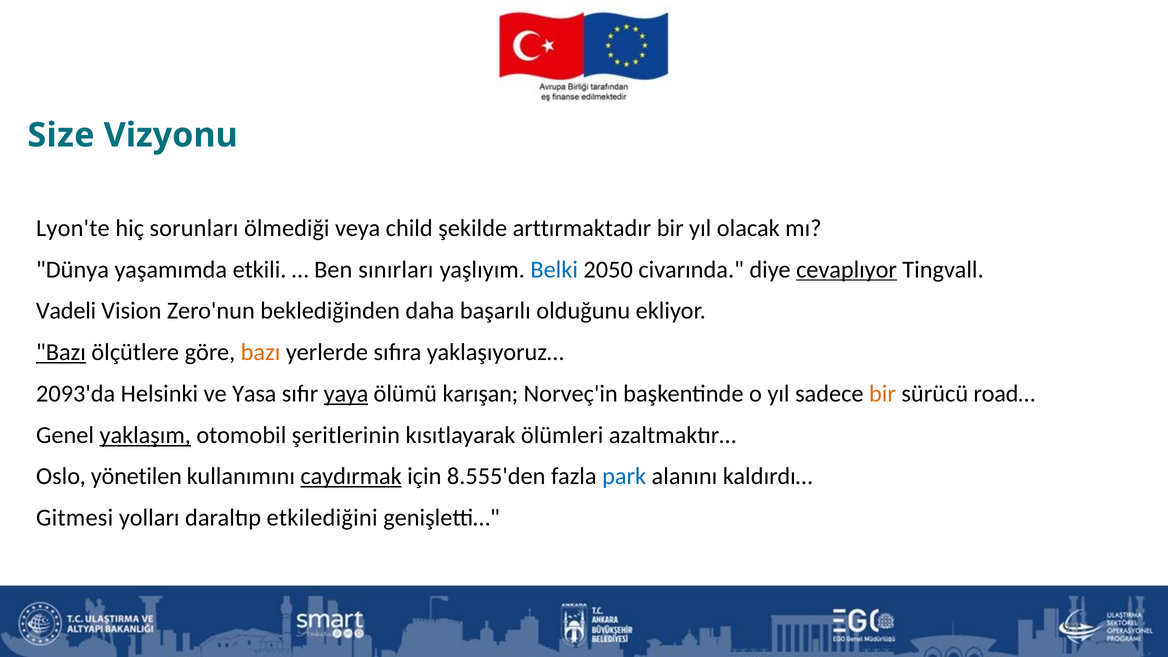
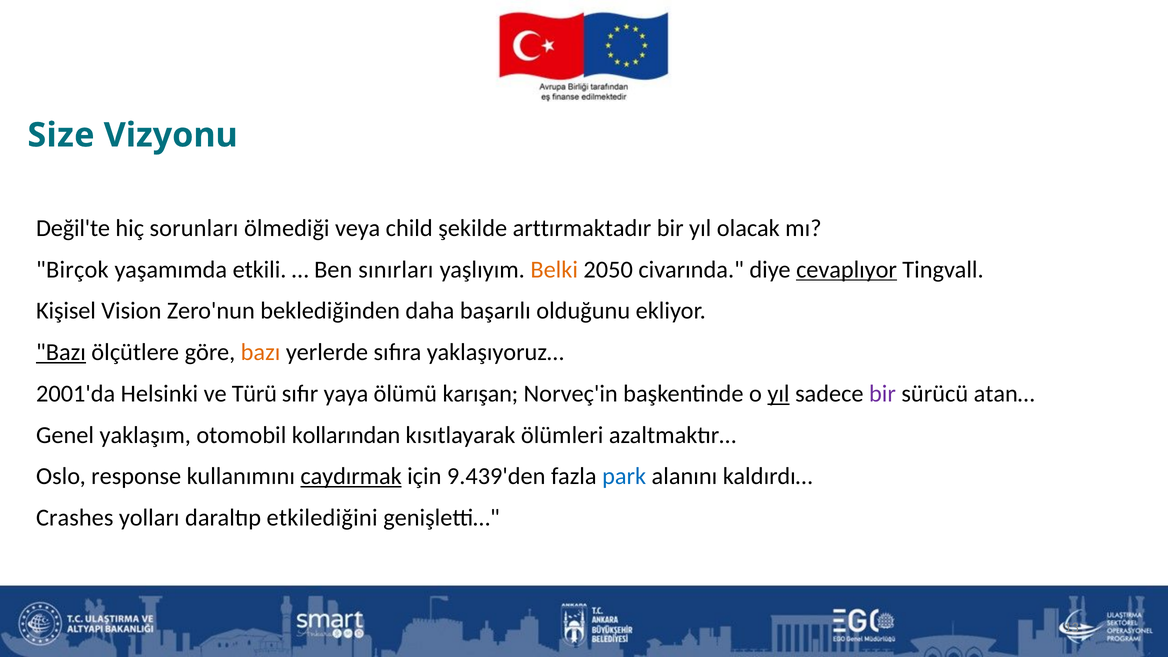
Lyon'te: Lyon'te -> Değil'te
Dünya: Dünya -> Birçok
Belki colour: blue -> orange
Vadeli: Vadeli -> Kişisel
2093'da: 2093'da -> 2001'da
Yasa: Yasa -> Türü
yaya underline: present -> none
yıl at (778, 394) underline: none -> present
bir at (883, 394) colour: orange -> purple
road…: road… -> atan…
yaklaşım underline: present -> none
şeritlerinin: şeritlerinin -> kollarından
yönetilen: yönetilen -> response
8.555'den: 8.555'den -> 9.439'den
Gitmesi: Gitmesi -> Crashes
